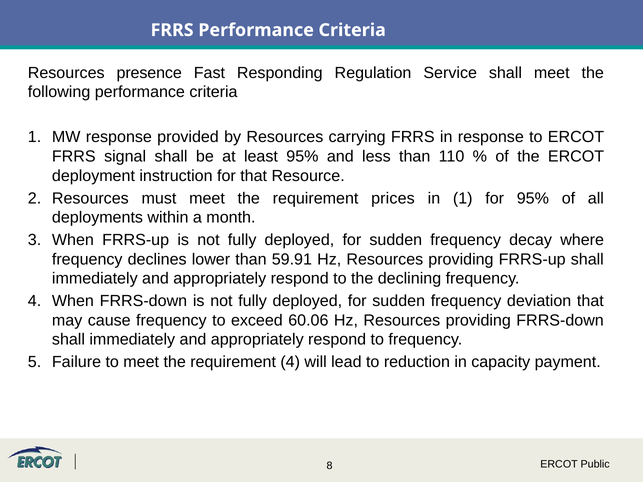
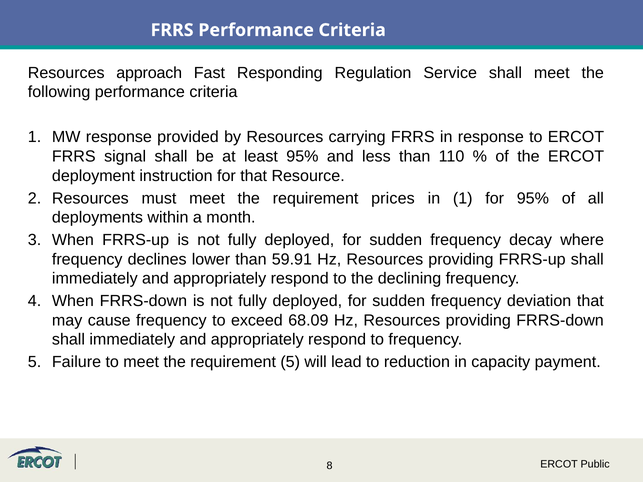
presence: presence -> approach
60.06: 60.06 -> 68.09
requirement 4: 4 -> 5
